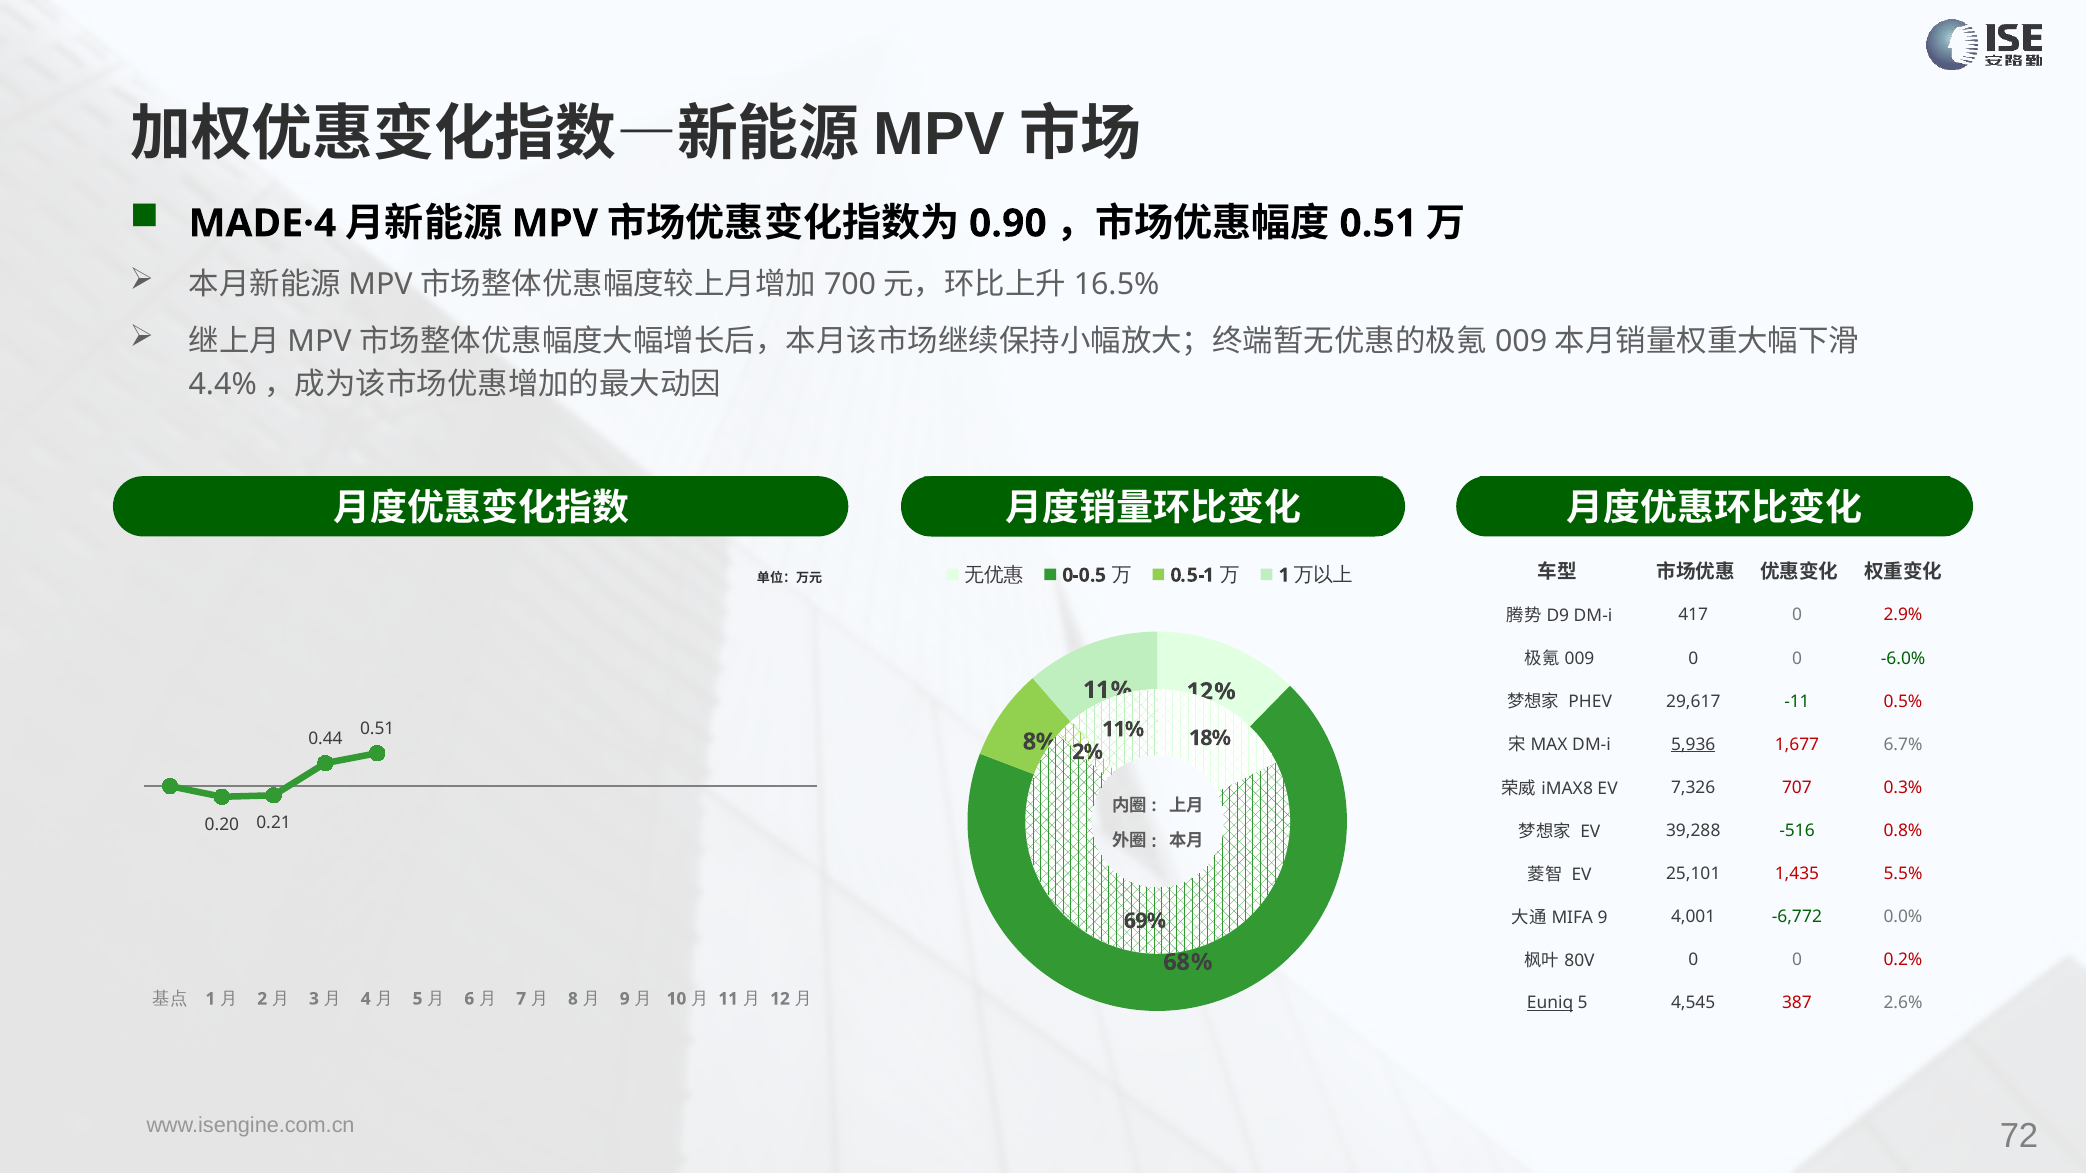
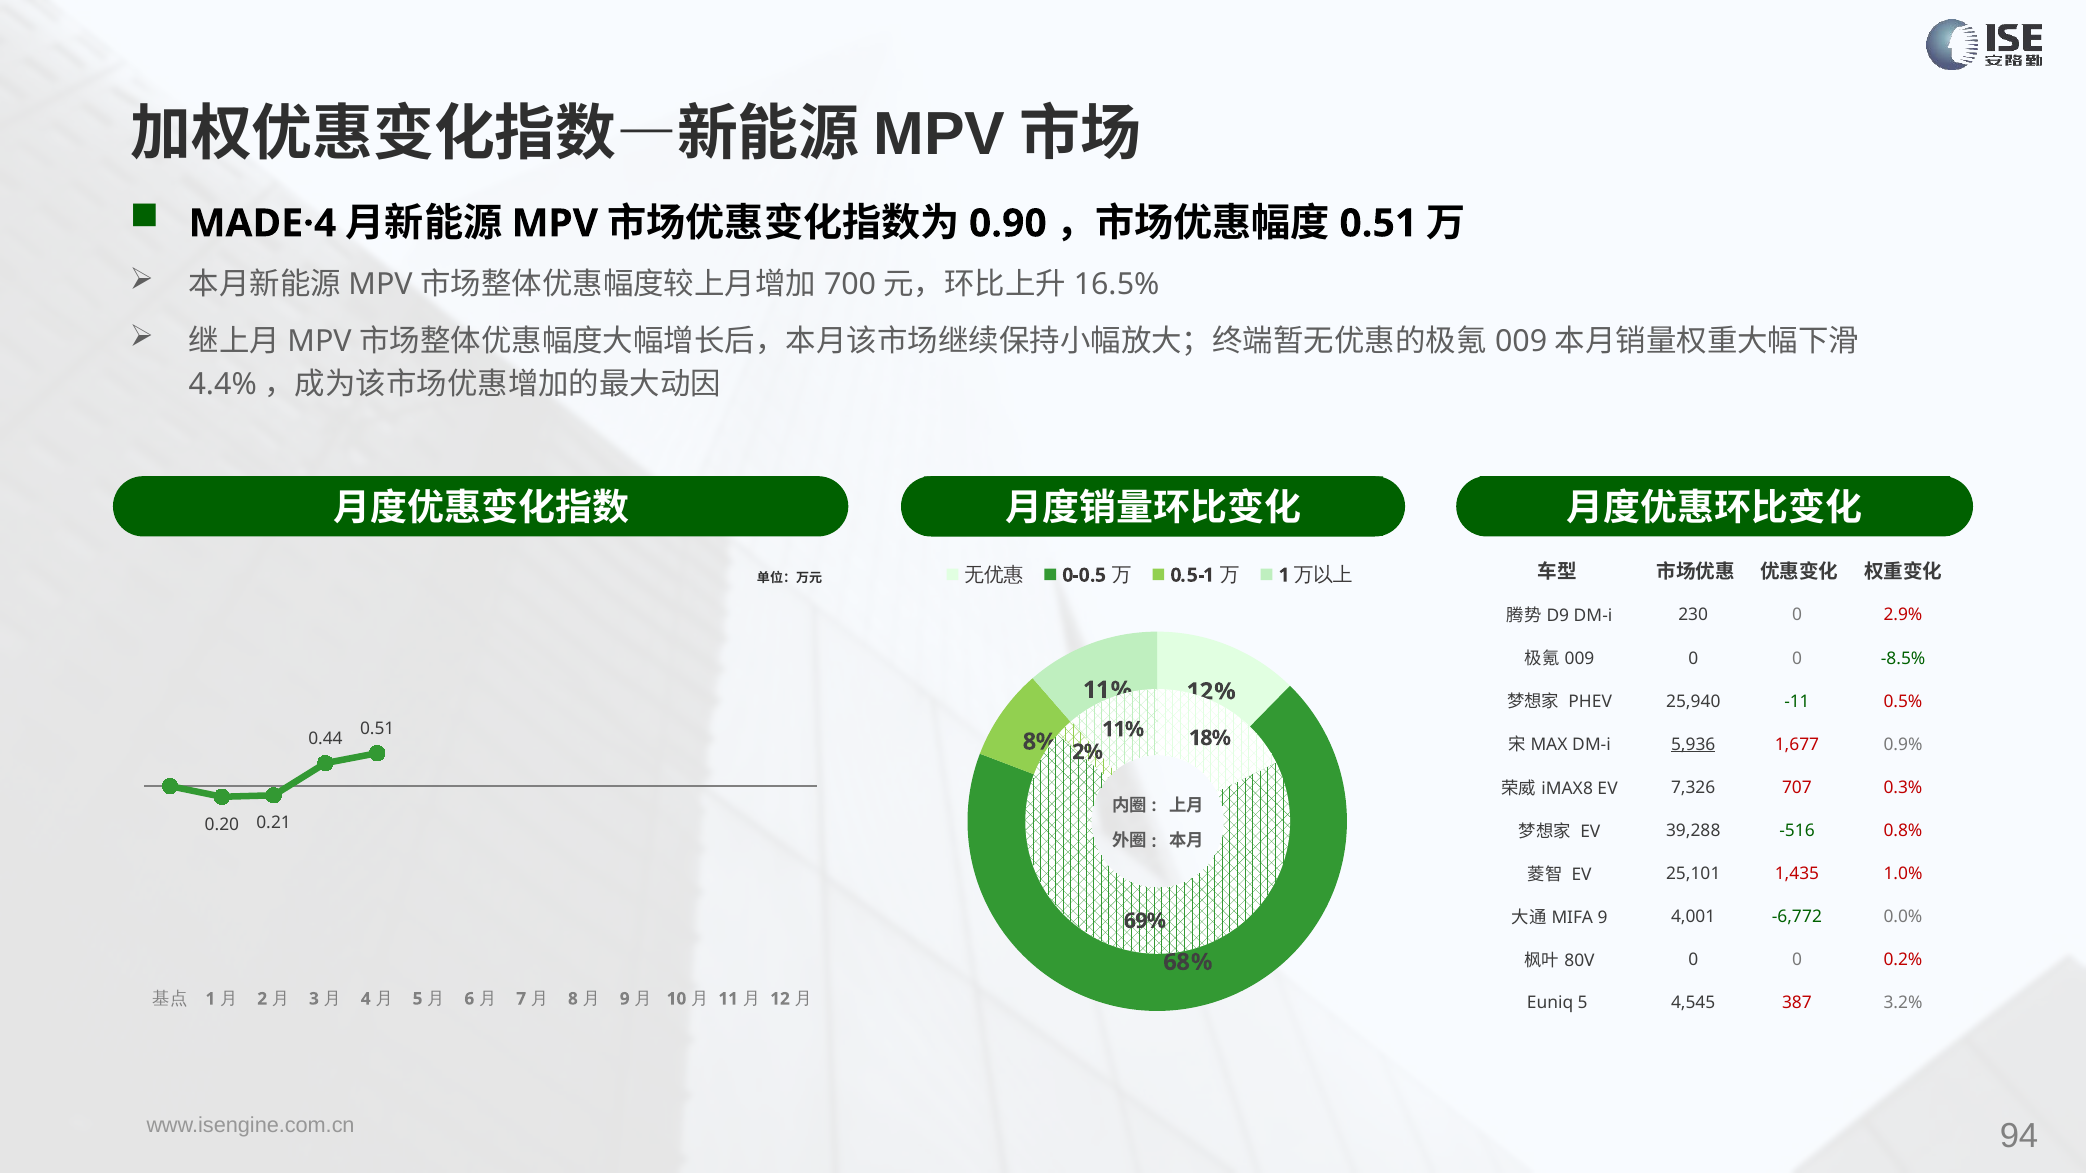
417: 417 -> 230
-6.0%: -6.0% -> -8.5%
29,617: 29,617 -> 25,940
6.7%: 6.7% -> 0.9%
5.5%: 5.5% -> 1.0%
Euniq underline: present -> none
2.6%: 2.6% -> 3.2%
72: 72 -> 94
